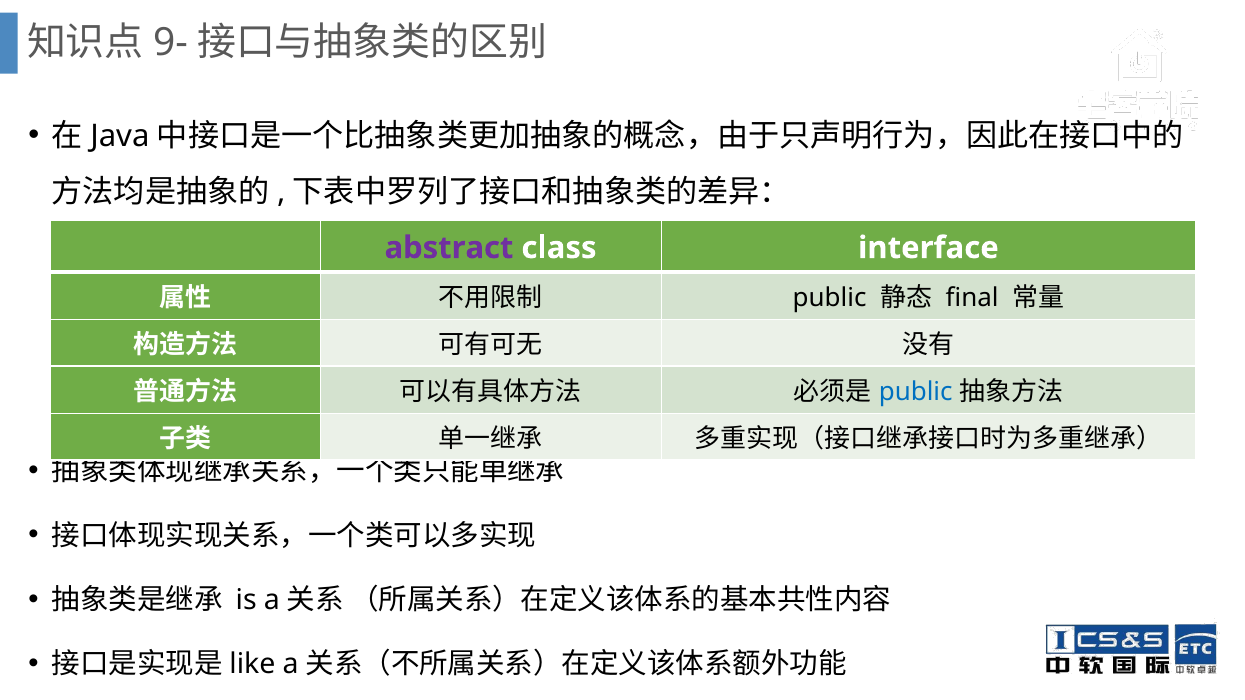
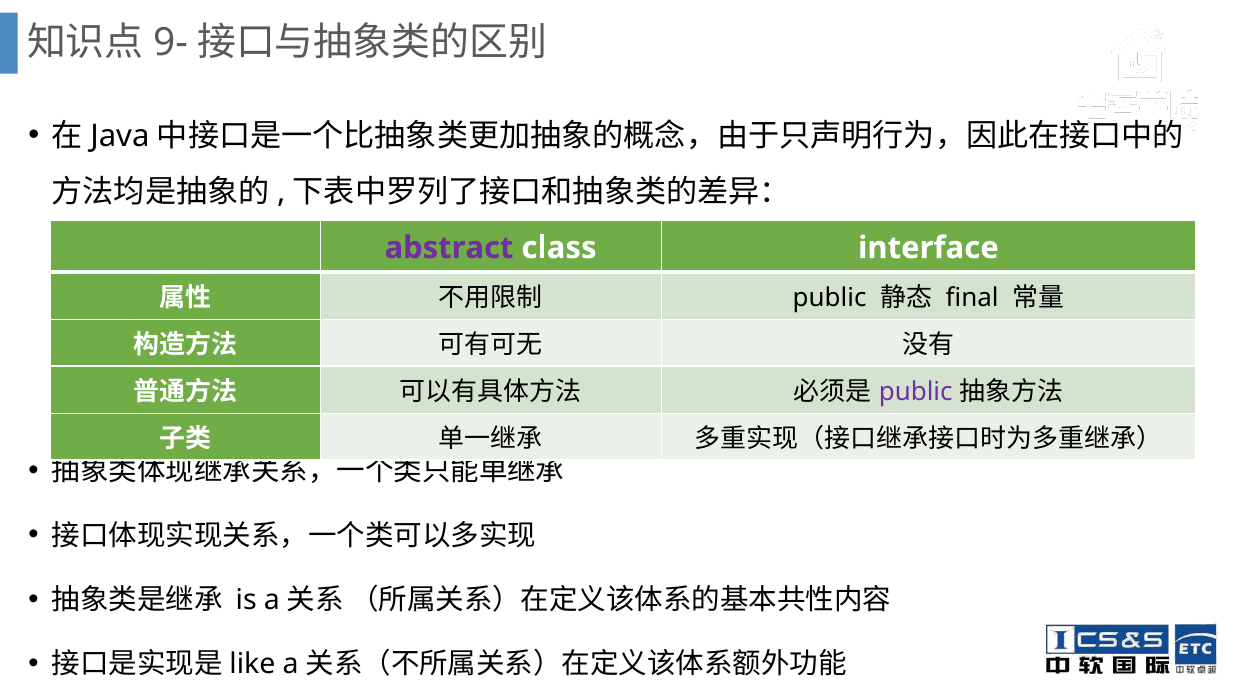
public at (916, 392) colour: blue -> purple
